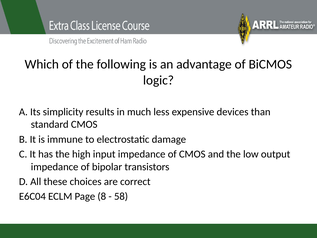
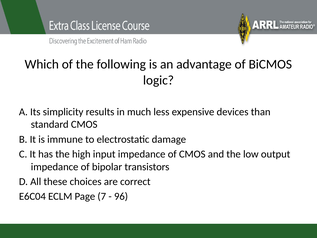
8: 8 -> 7
58: 58 -> 96
